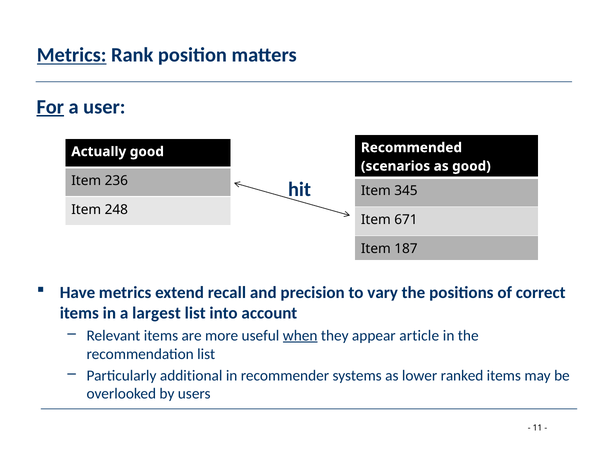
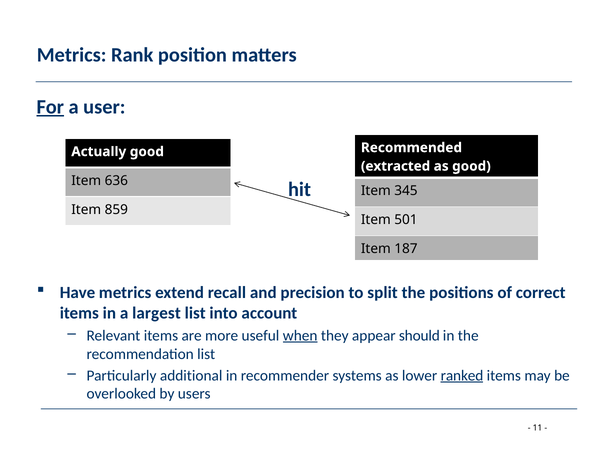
Metrics at (72, 55) underline: present -> none
scenarios: scenarios -> extracted
236: 236 -> 636
248: 248 -> 859
671: 671 -> 501
vary: vary -> split
article: article -> should
ranked underline: none -> present
